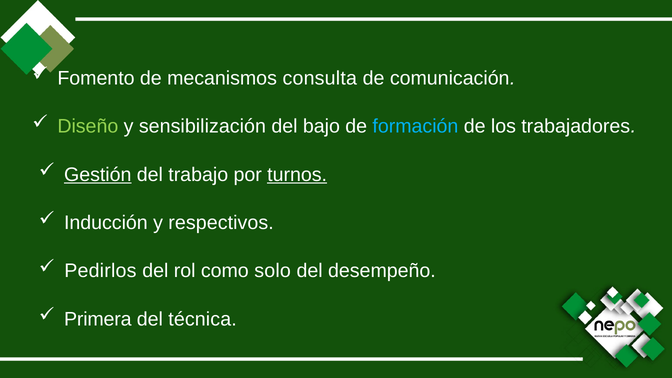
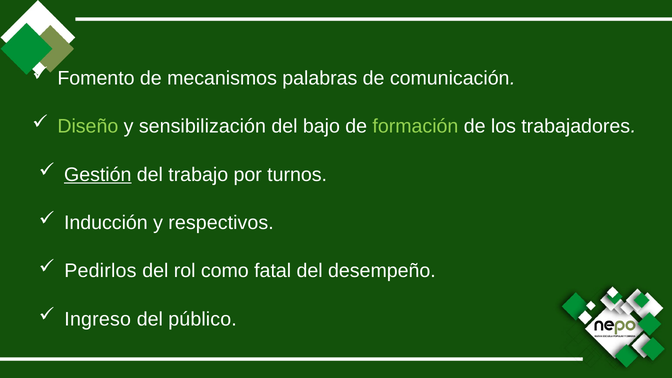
consulta: consulta -> palabras
formación colour: light blue -> light green
turnos underline: present -> none
solo: solo -> fatal
Primera: Primera -> Ingreso
técnica: técnica -> público
